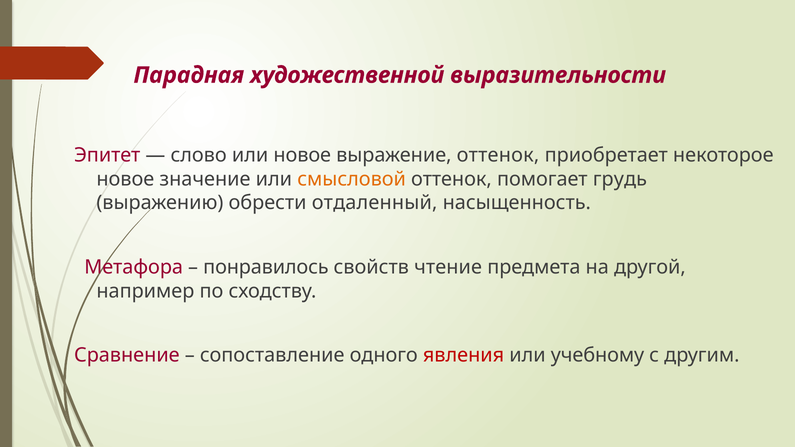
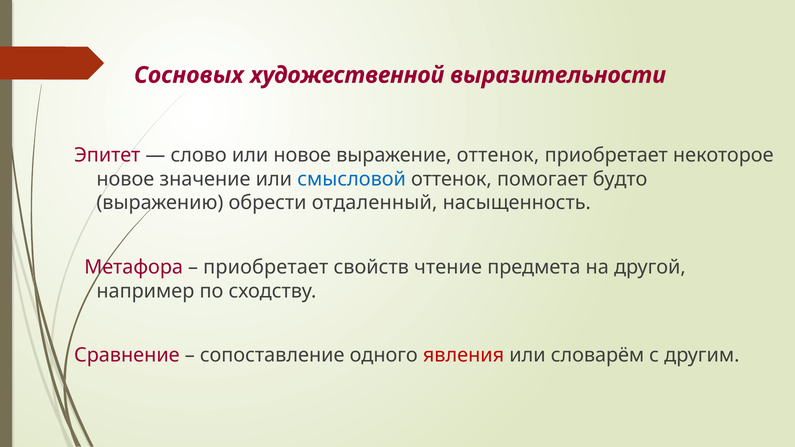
Парадная: Парадная -> Сосновых
смысловой colour: orange -> blue
грудь: грудь -> будто
понравилось at (266, 267): понравилось -> приобретает
учебному: учебному -> словарём
